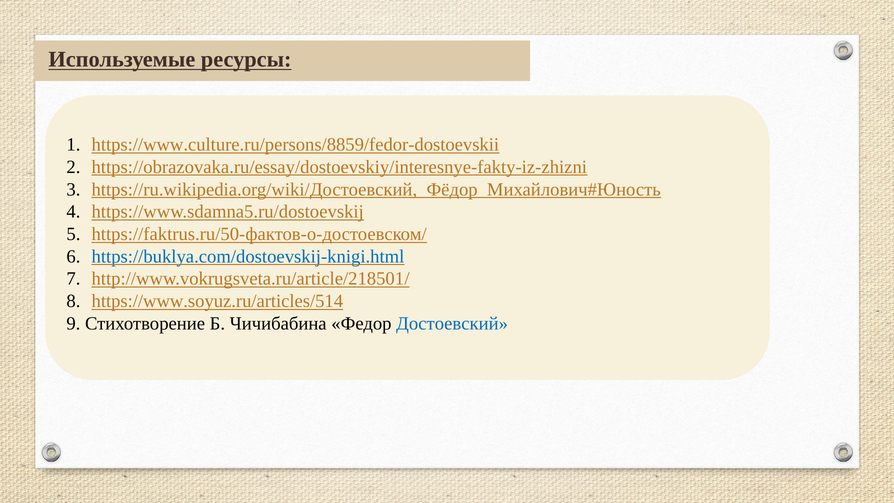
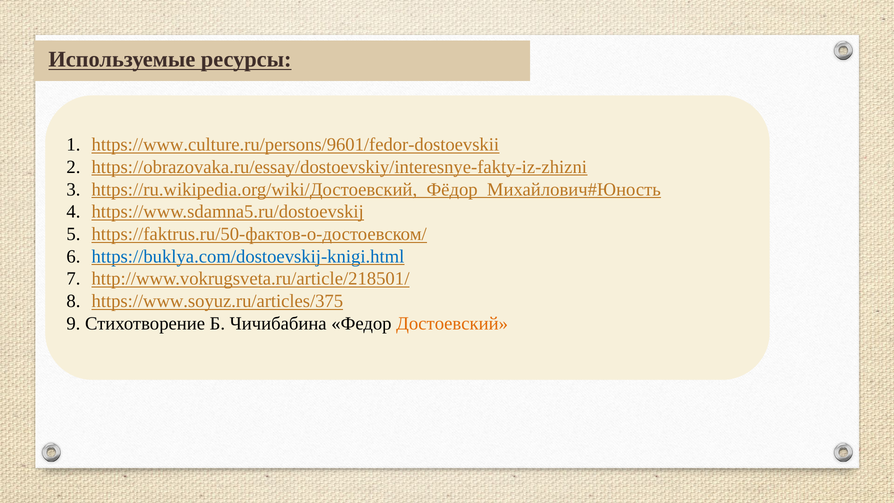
https://www.culture.ru/persons/8859/fedor-dostoevskii: https://www.culture.ru/persons/8859/fedor-dostoevskii -> https://www.culture.ru/persons/9601/fedor-dostoevskii
https://www.soyuz.ru/articles/514: https://www.soyuz.ru/articles/514 -> https://www.soyuz.ru/articles/375
Достоевский colour: blue -> orange
